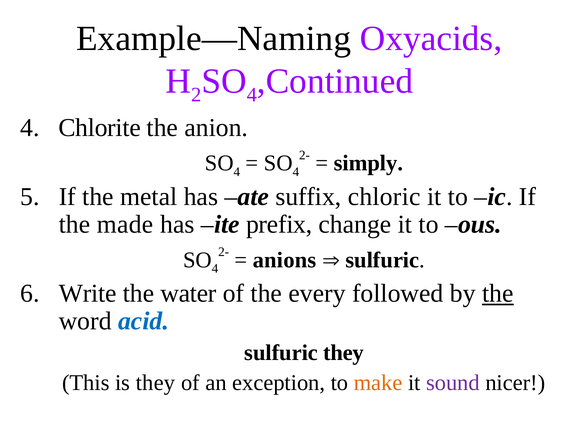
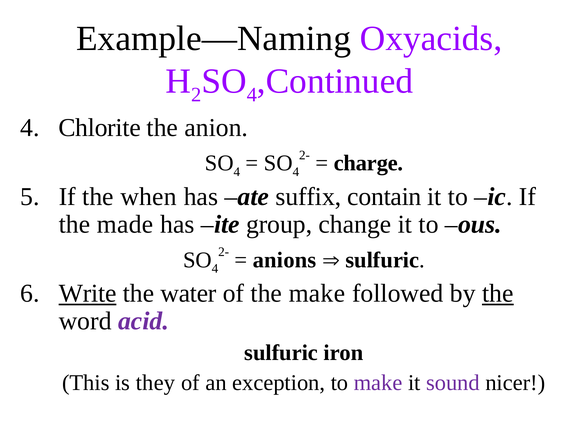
simply: simply -> charge
metal: metal -> when
chloric: chloric -> contain
prefix: prefix -> group
Write underline: none -> present
the every: every -> make
acid colour: blue -> purple
sulfuric they: they -> iron
make at (378, 383) colour: orange -> purple
